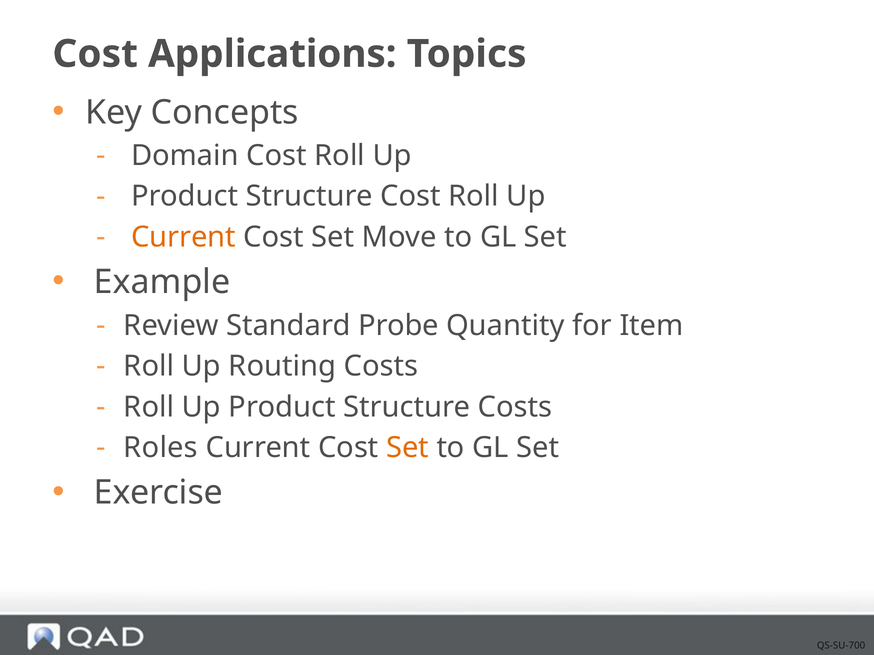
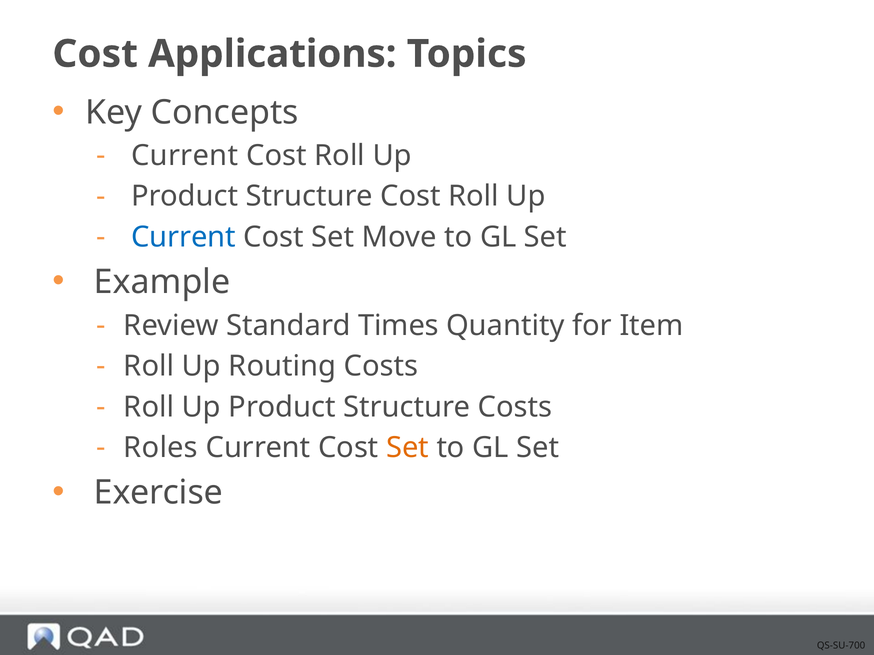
Domain at (185, 156): Domain -> Current
Current at (183, 237) colour: orange -> blue
Probe: Probe -> Times
